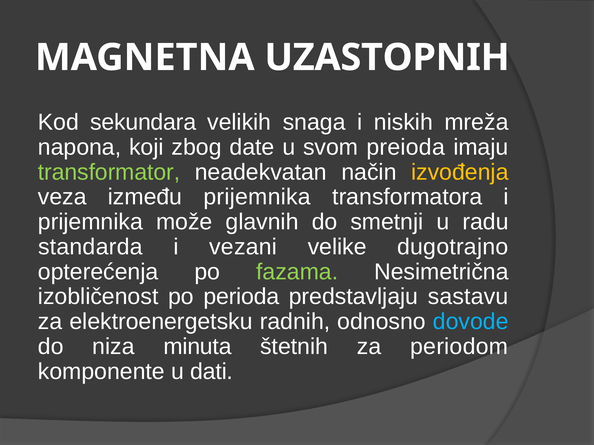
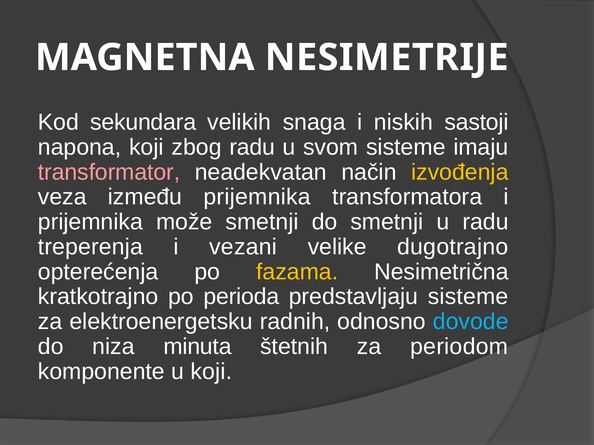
UZASTOPNIH: UZASTOPNIH -> NESIMETRIJE
mreža: mreža -> sastoji
zbog date: date -> radu
svom preioda: preioda -> sisteme
transformator colour: light green -> pink
može glavnih: glavnih -> smetnji
standarda: standarda -> treperenja
fazama colour: light green -> yellow
izobličenost: izobličenost -> kratkotrajno
predstavljaju sastavu: sastavu -> sisteme
u dati: dati -> koji
